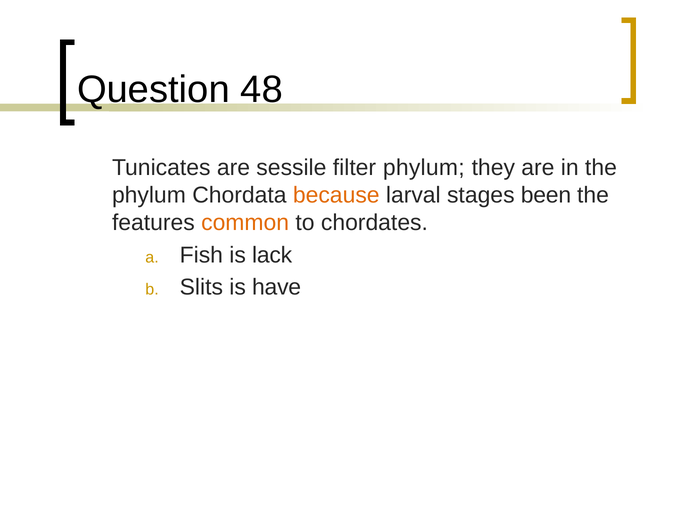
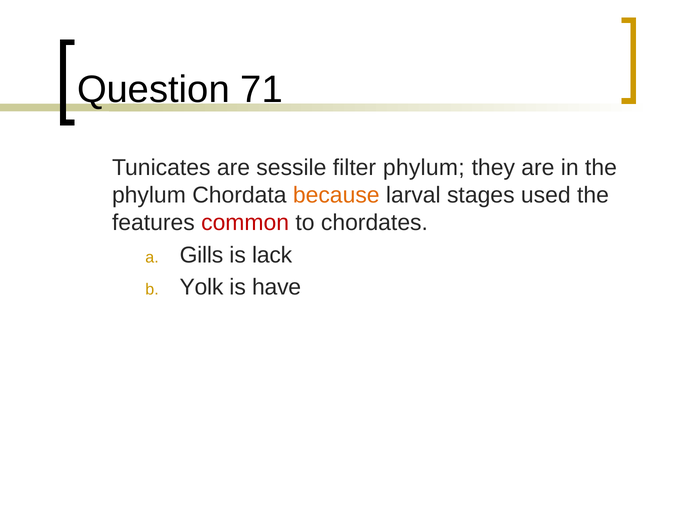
48: 48 -> 71
been: been -> used
common colour: orange -> red
Fish: Fish -> Gills
Slits: Slits -> Yolk
